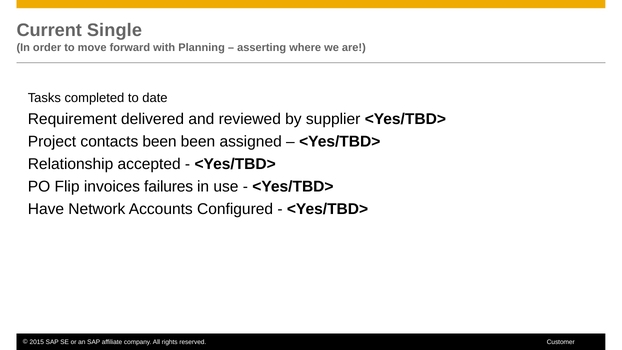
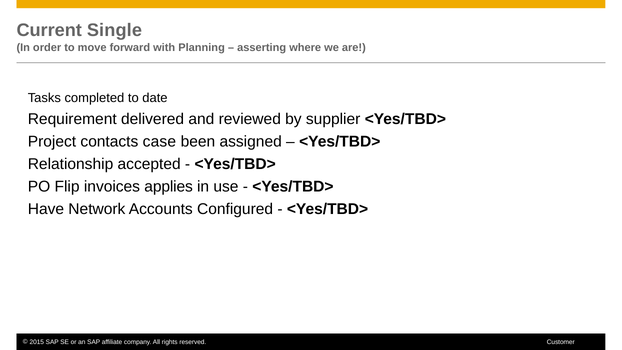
contacts been: been -> case
failures: failures -> applies
